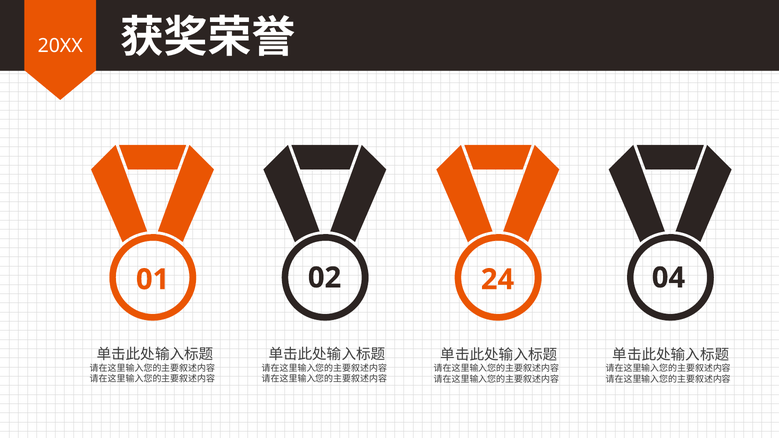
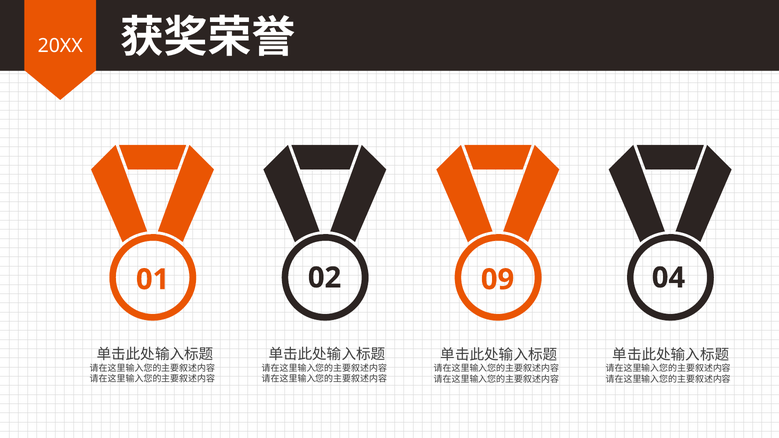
24: 24 -> 09
